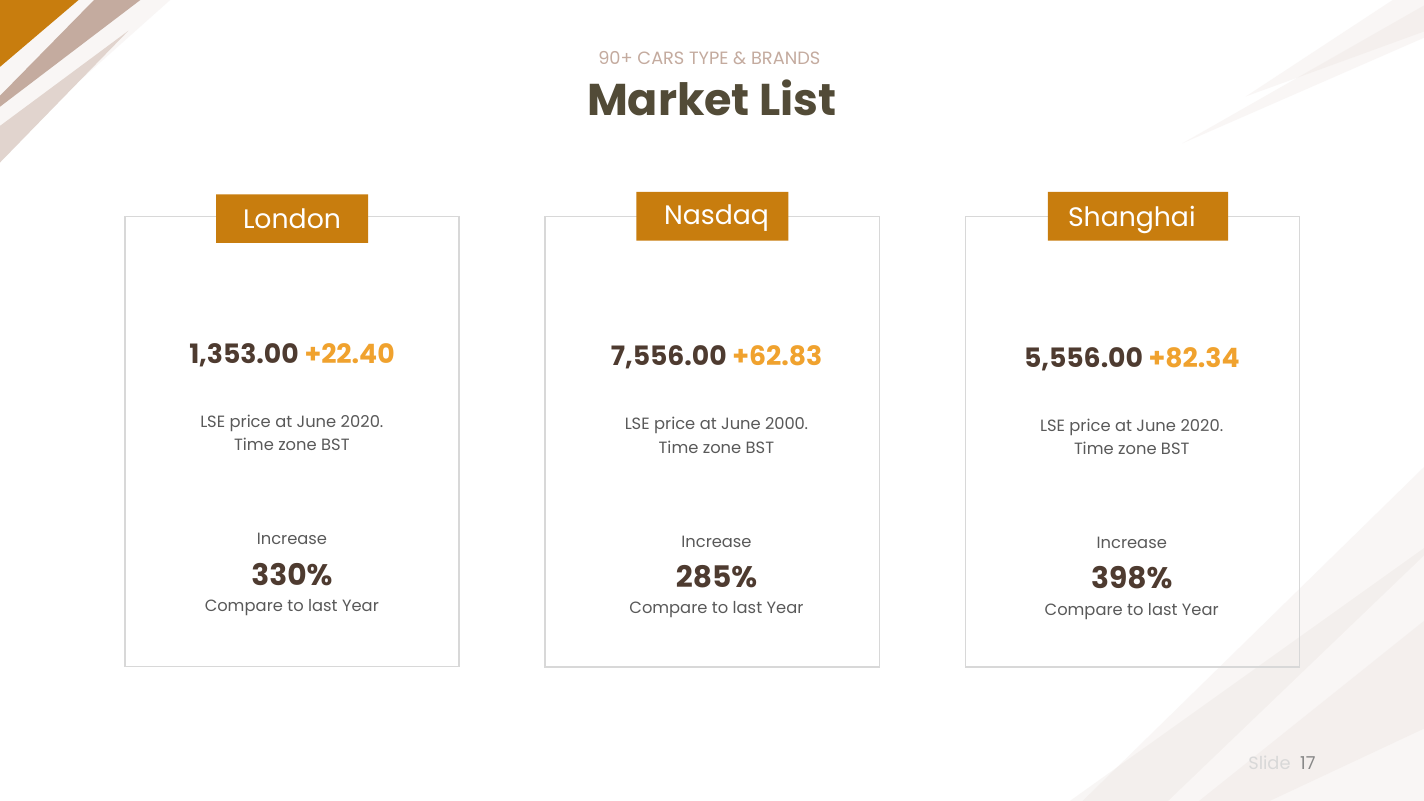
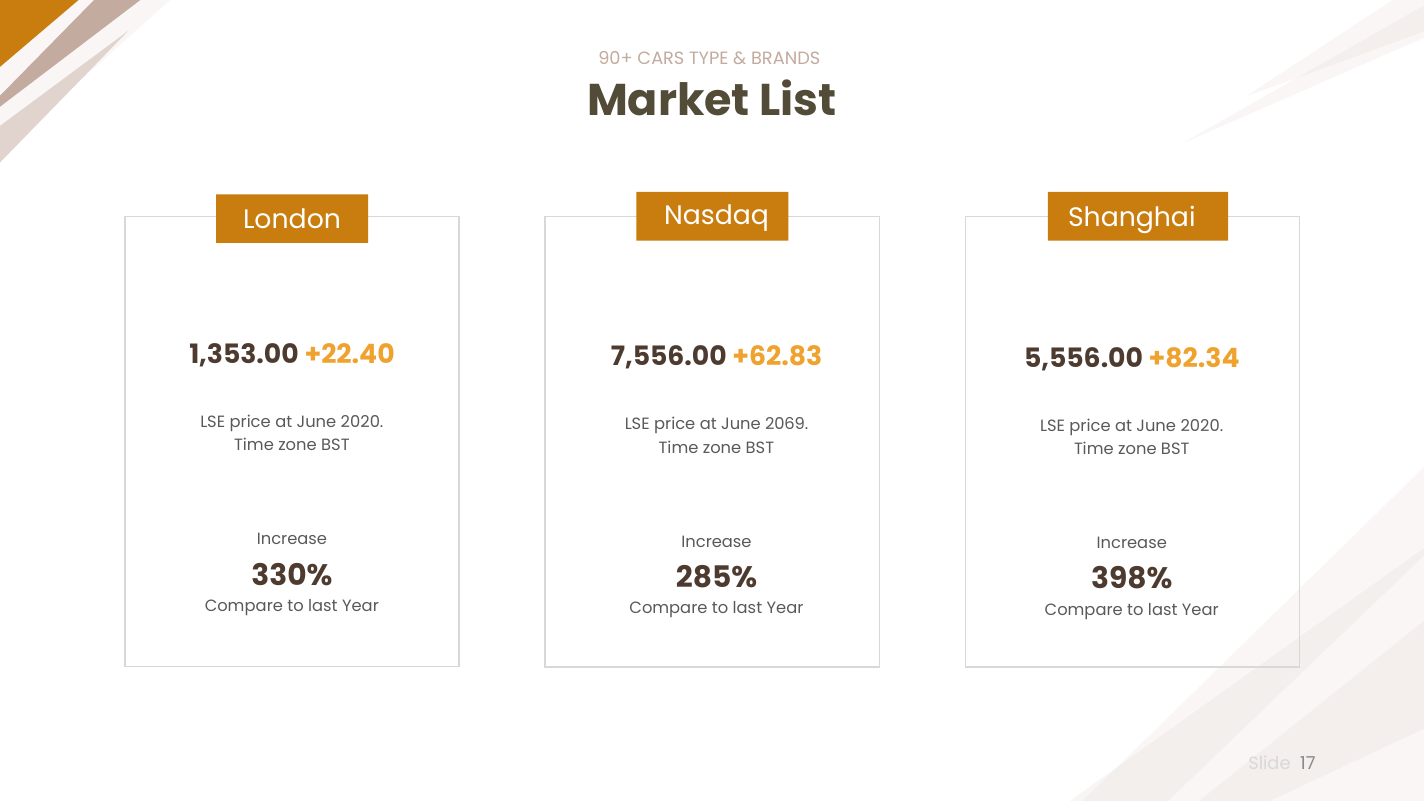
2000: 2000 -> 2069
